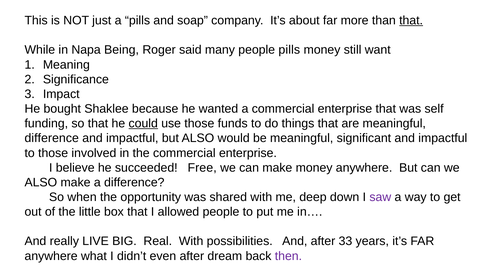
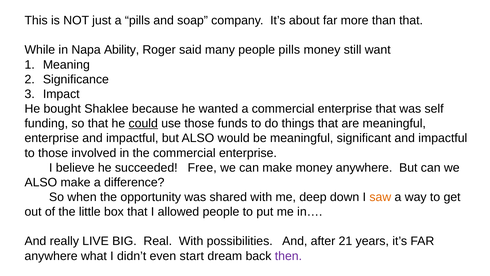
that at (411, 20) underline: present -> none
Being: Being -> Ability
difference at (52, 138): difference -> enterprise
saw colour: purple -> orange
33: 33 -> 21
even after: after -> start
